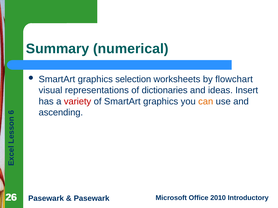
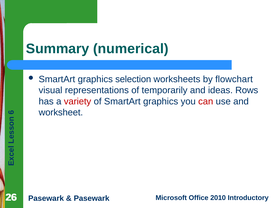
dictionaries: dictionaries -> temporarily
Insert: Insert -> Rows
can colour: orange -> red
ascending: ascending -> worksheet
